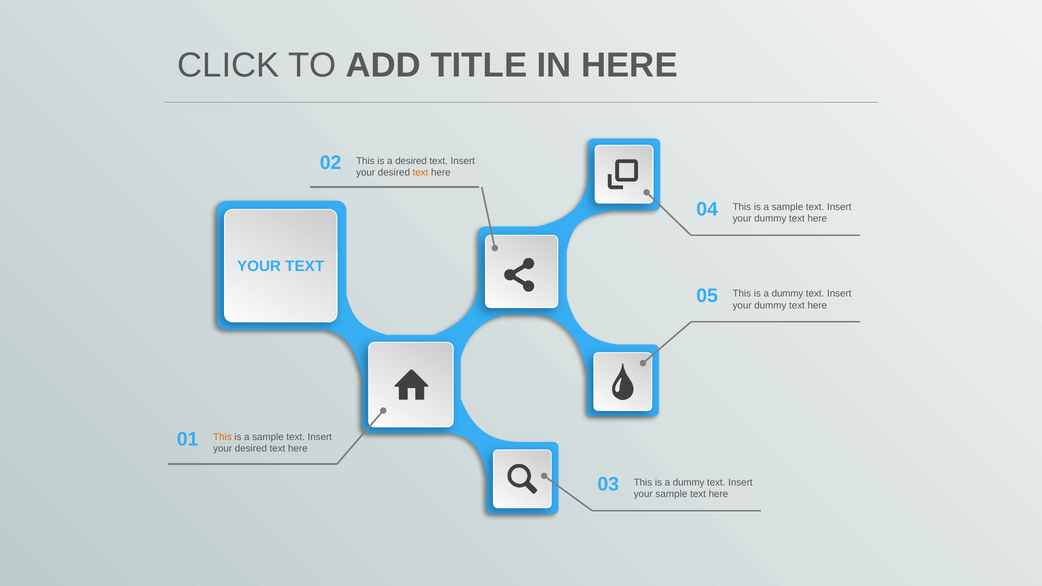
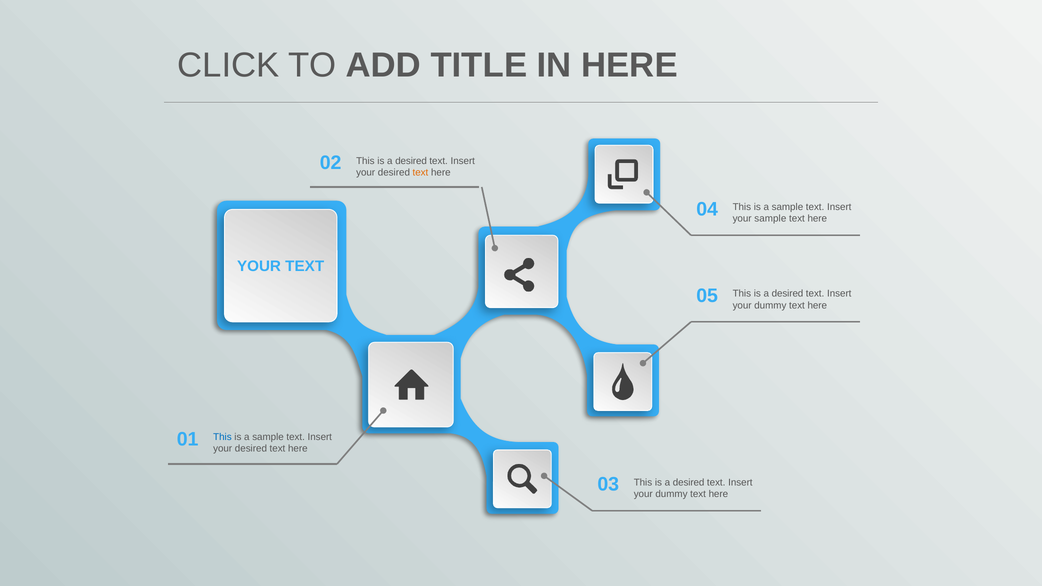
dummy at (770, 219): dummy -> sample
dummy at (788, 294): dummy -> desired
This at (222, 437) colour: orange -> blue
dummy at (689, 482): dummy -> desired
sample at (671, 494): sample -> dummy
